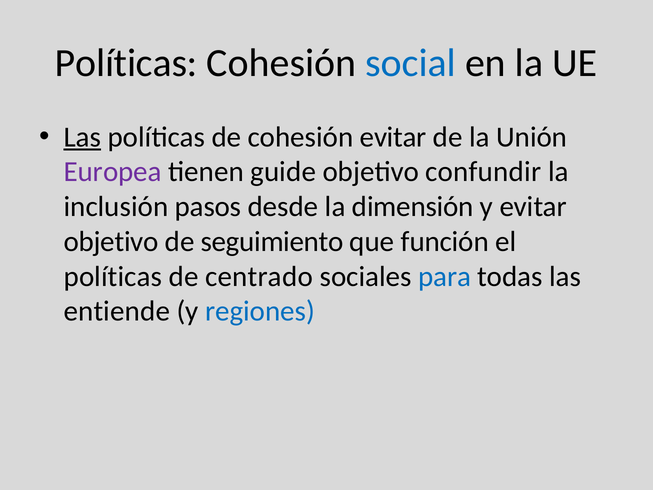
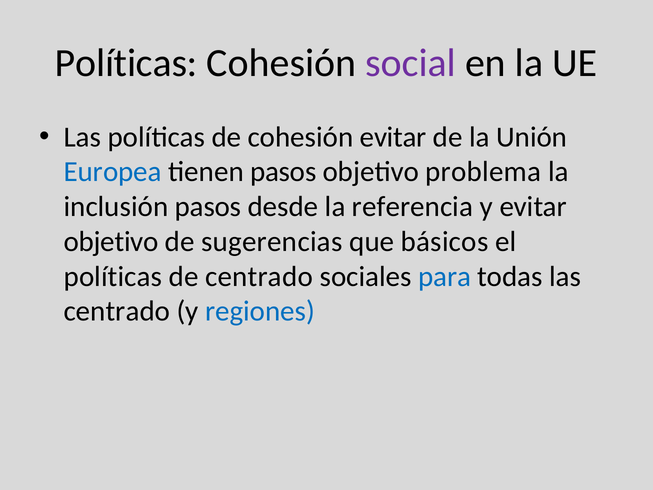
social colour: blue -> purple
Las at (82, 137) underline: present -> none
Europea colour: purple -> blue
tienen guide: guide -> pasos
confundir: confundir -> problema
dimensión: dimensión -> referencia
seguimiento: seguimiento -> sugerencias
función: función -> básicos
entiende at (117, 311): entiende -> centrado
